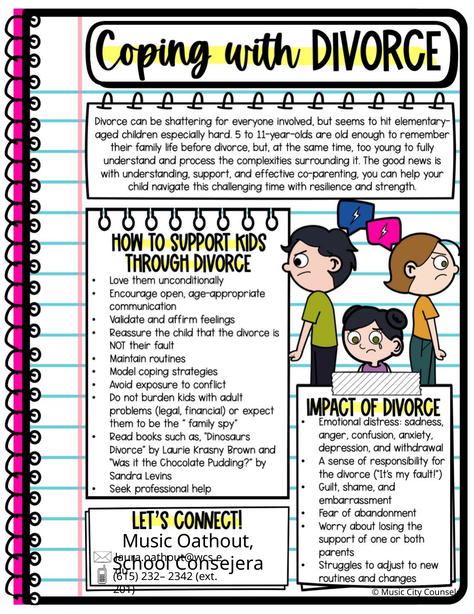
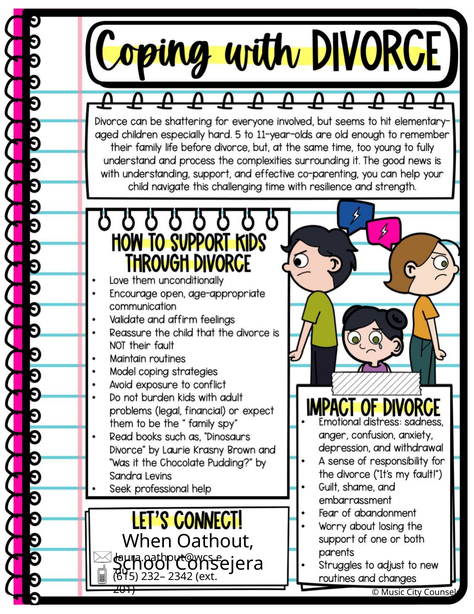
Music at (147, 541): Music -> When
